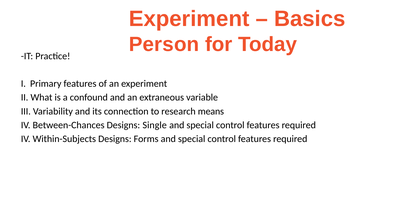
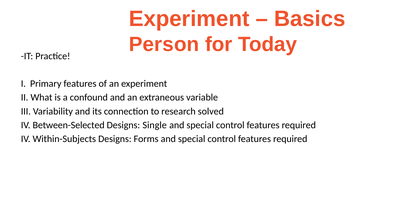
means: means -> solved
Between-Chances: Between-Chances -> Between-Selected
